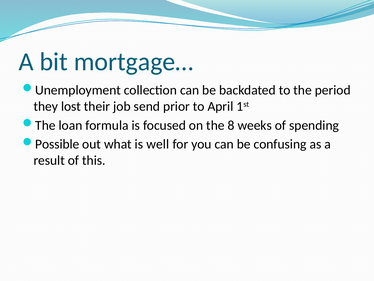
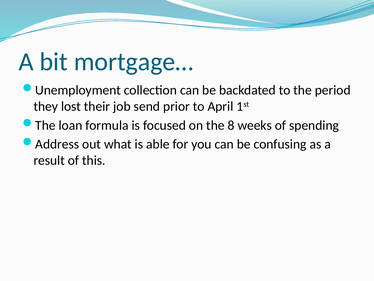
Possible: Possible -> Address
well: well -> able
